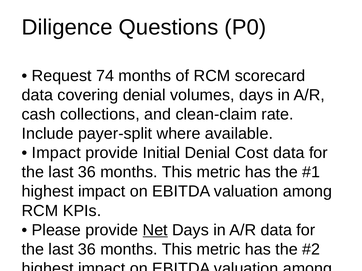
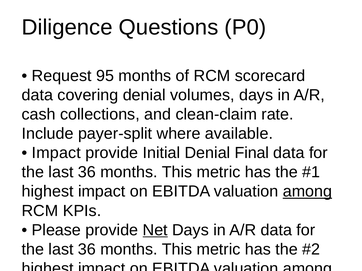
74: 74 -> 95
Denial Cost: Cost -> Final
among at (307, 192) underline: none -> present
